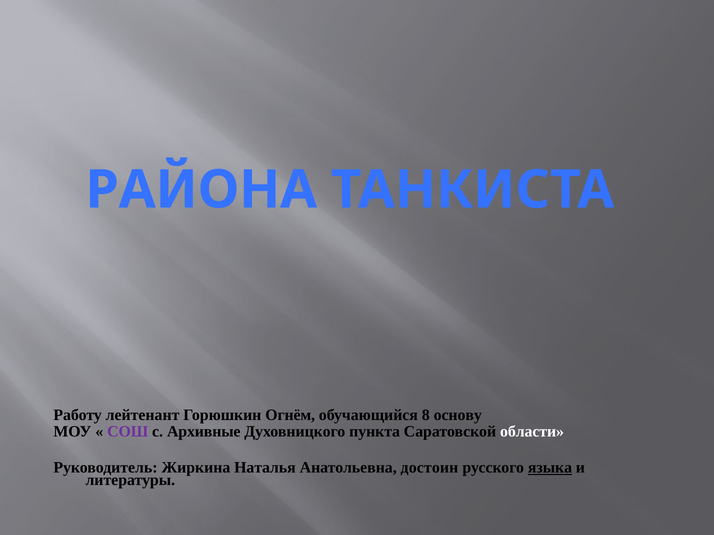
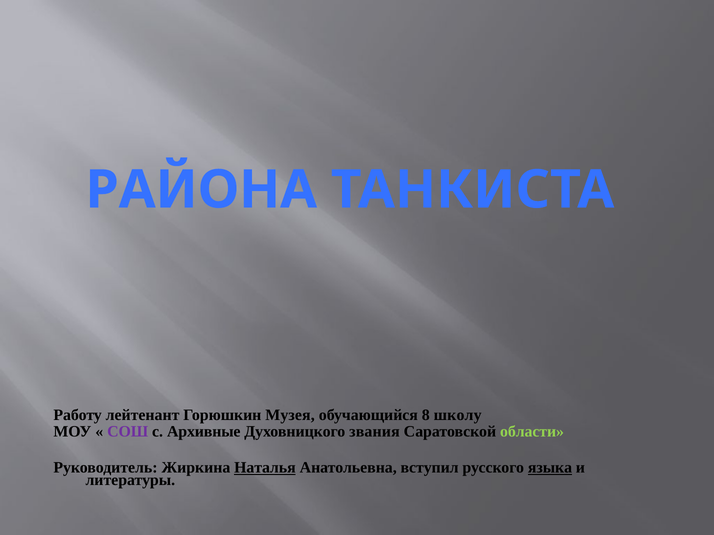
Огнём: Огнём -> Музея
основу: основу -> школу
пункта: пункта -> звания
области colour: white -> light green
Наталья underline: none -> present
достоин: достоин -> вступил
